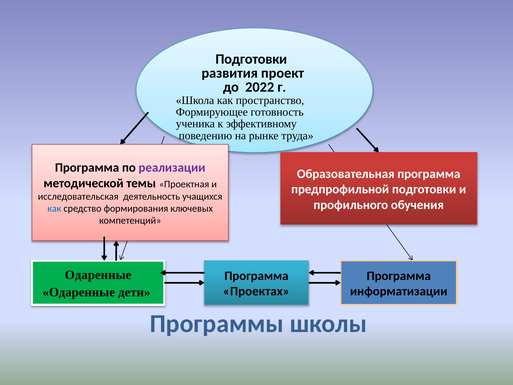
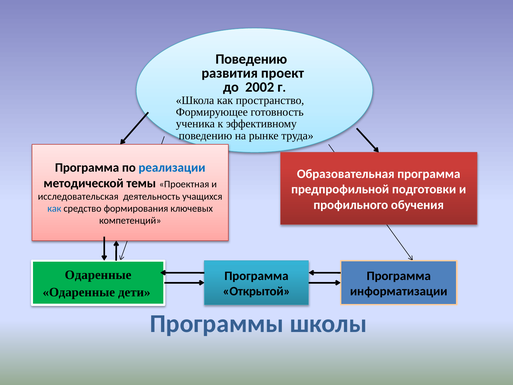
Подготовки at (251, 59): Подготовки -> Поведению
2022: 2022 -> 2002
реализации colour: purple -> blue
Проектах: Проектах -> Открытой
